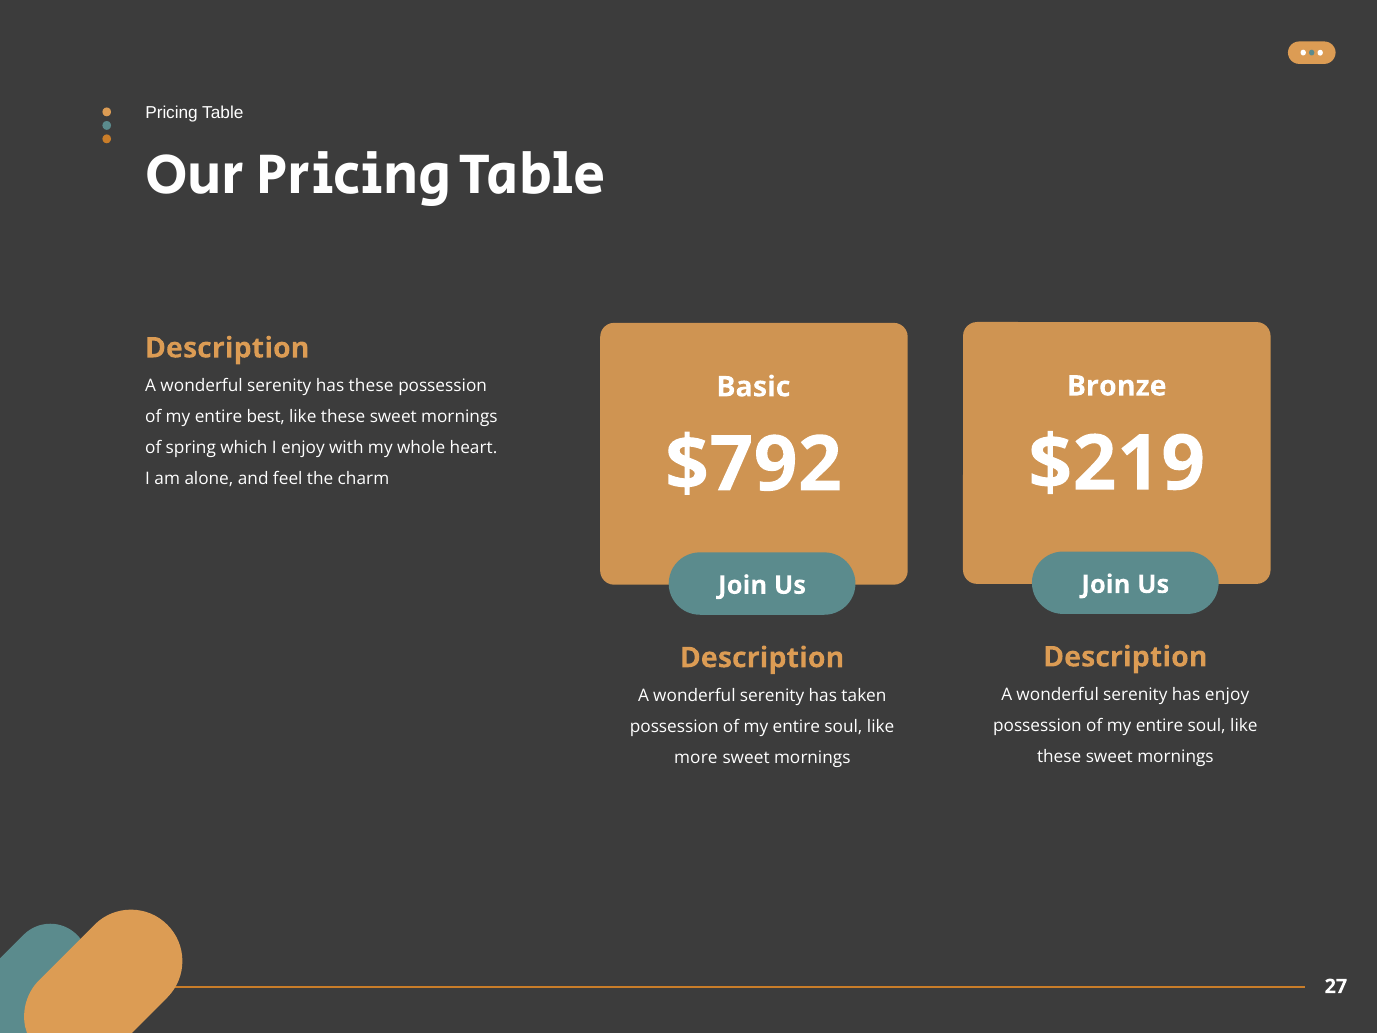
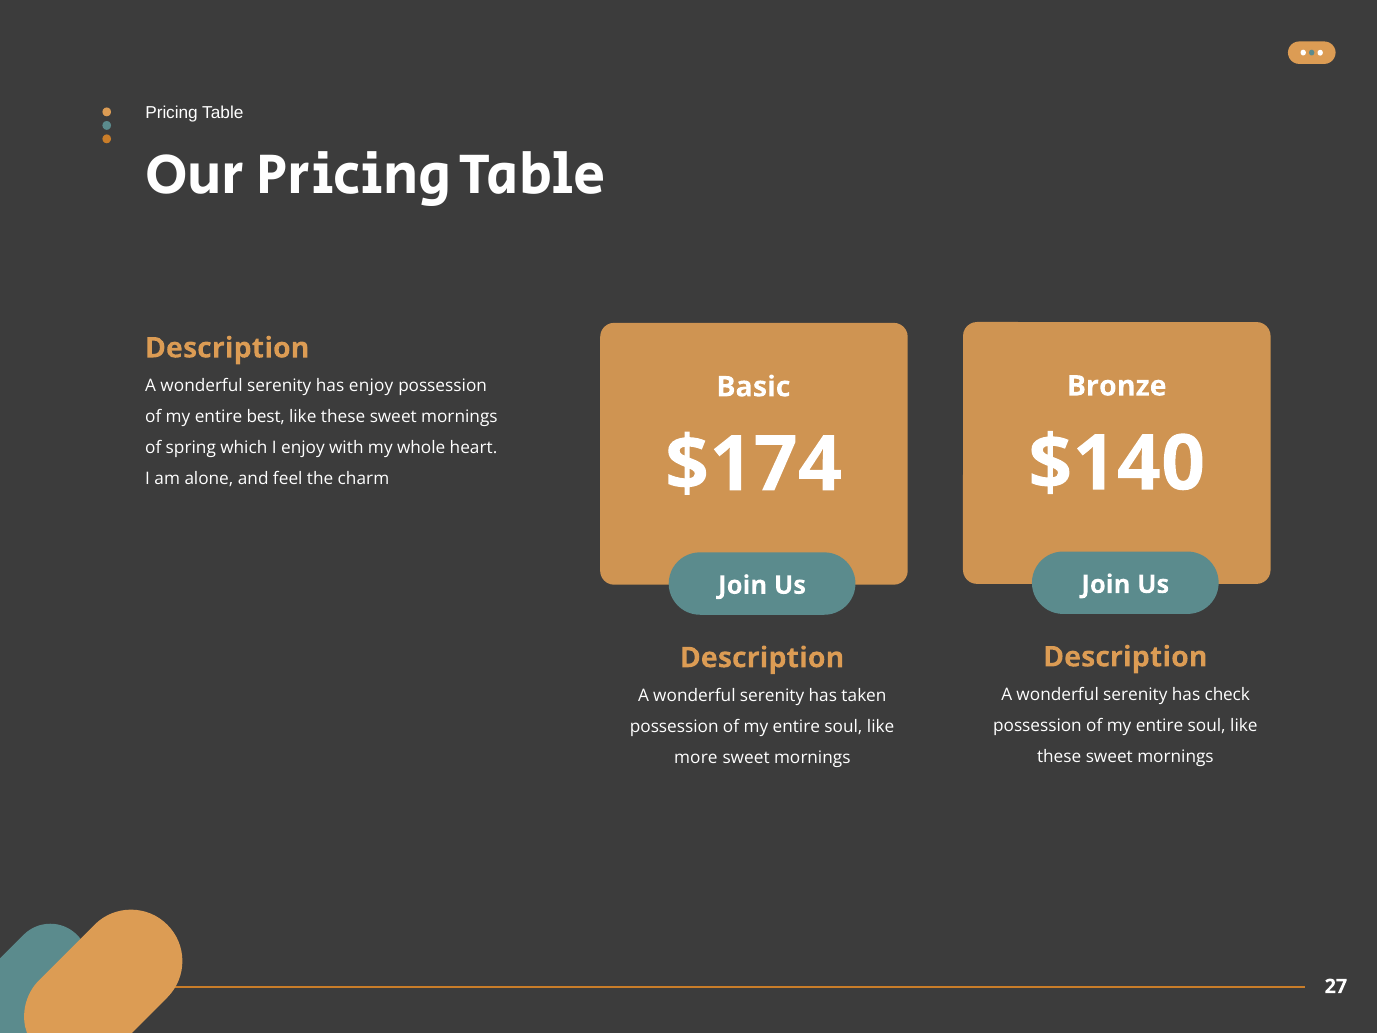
has these: these -> enjoy
$219: $219 -> $140
$792: $792 -> $174
has enjoy: enjoy -> check
